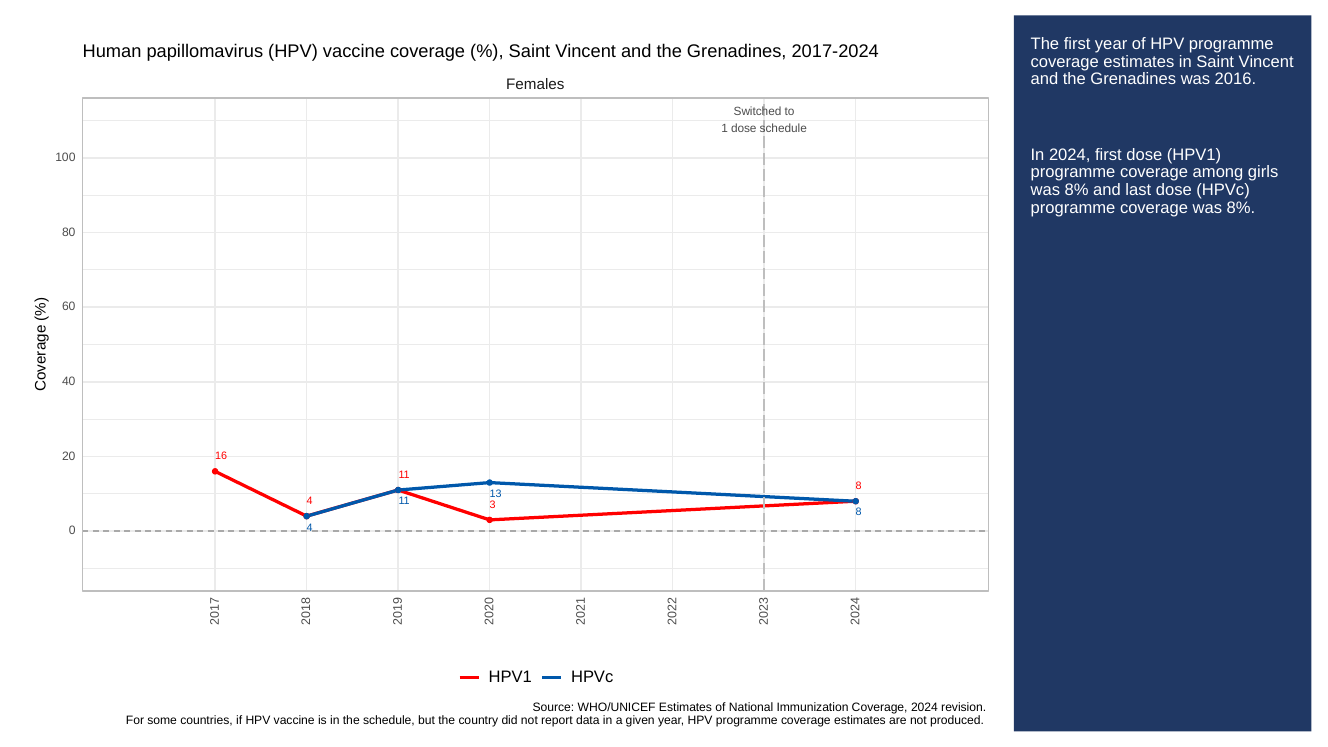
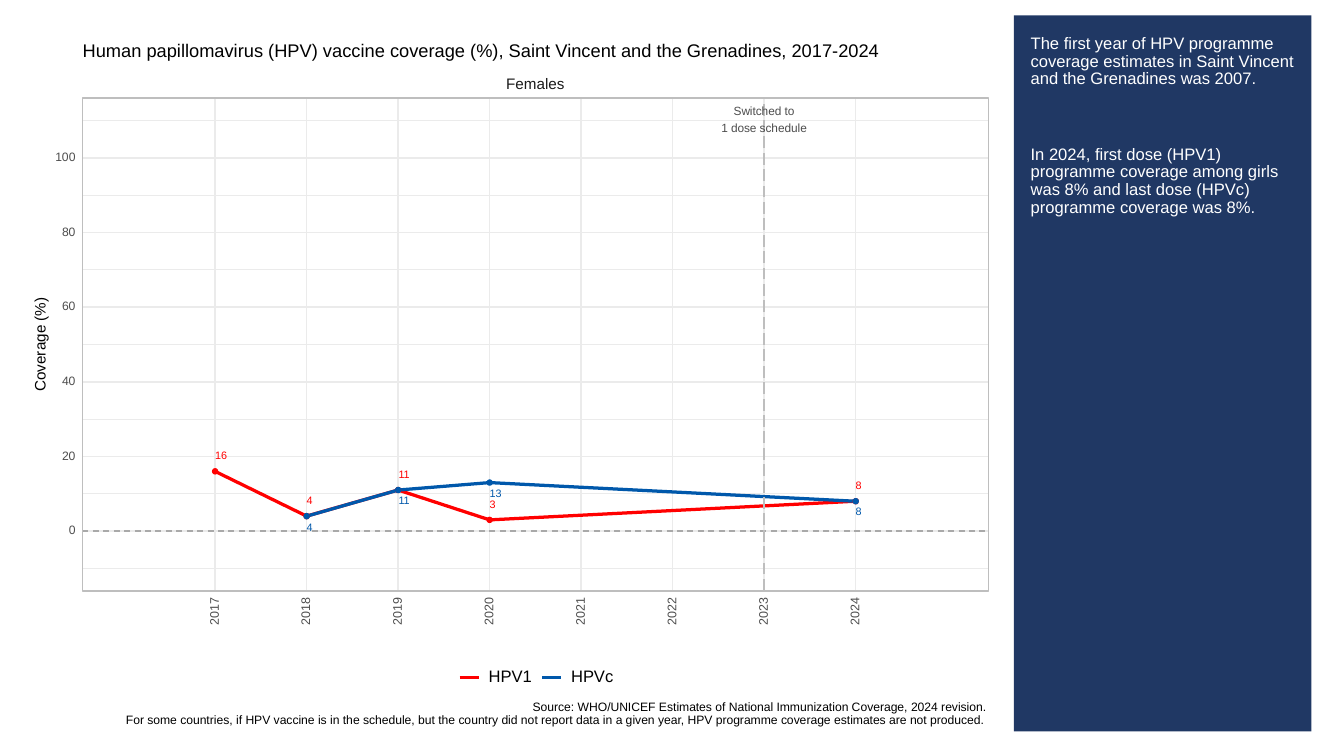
2016: 2016 -> 2007
